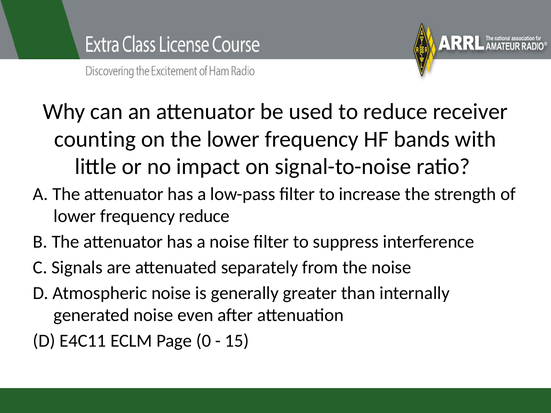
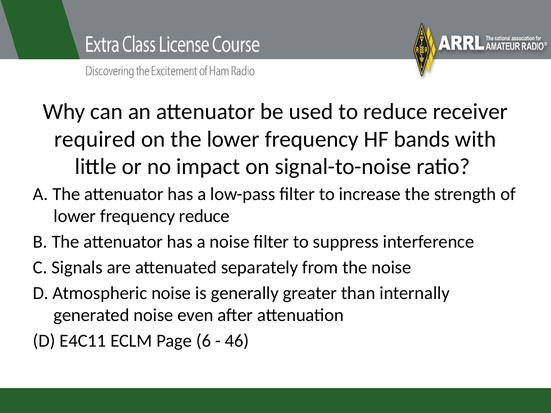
counting: counting -> required
0: 0 -> 6
15: 15 -> 46
